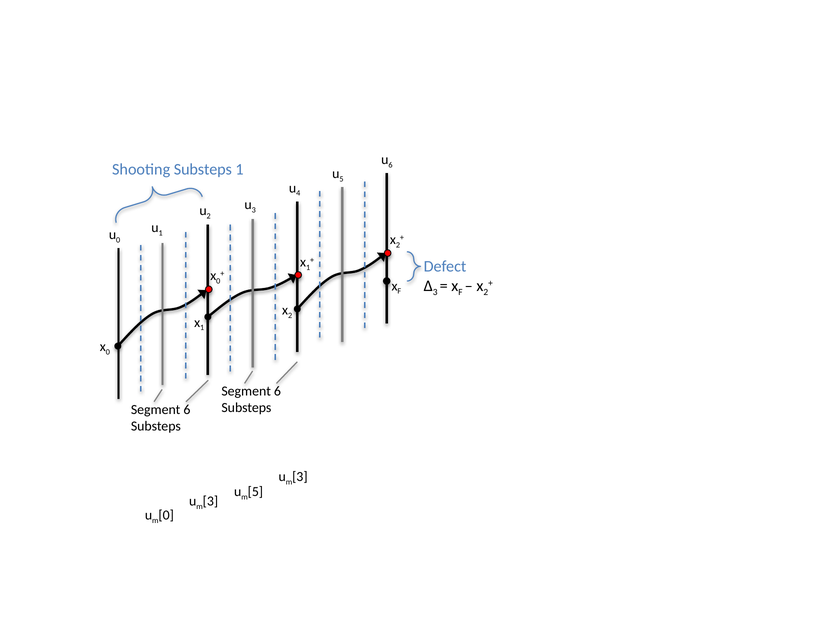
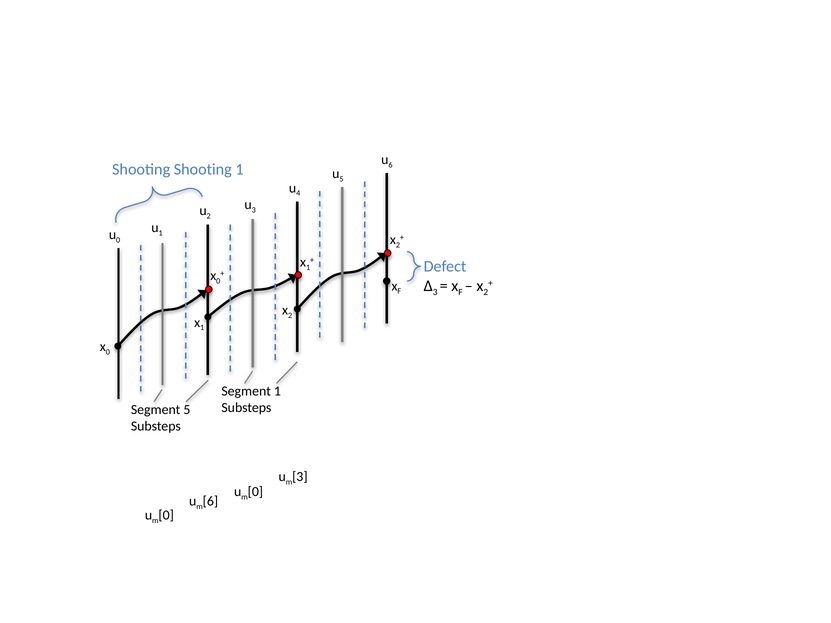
Shooting Substeps: Substeps -> Shooting
6 at (277, 391): 6 -> 1
6 at (187, 410): 6 -> 5
5 at (255, 492): 5 -> 0
3 at (210, 501): 3 -> 6
